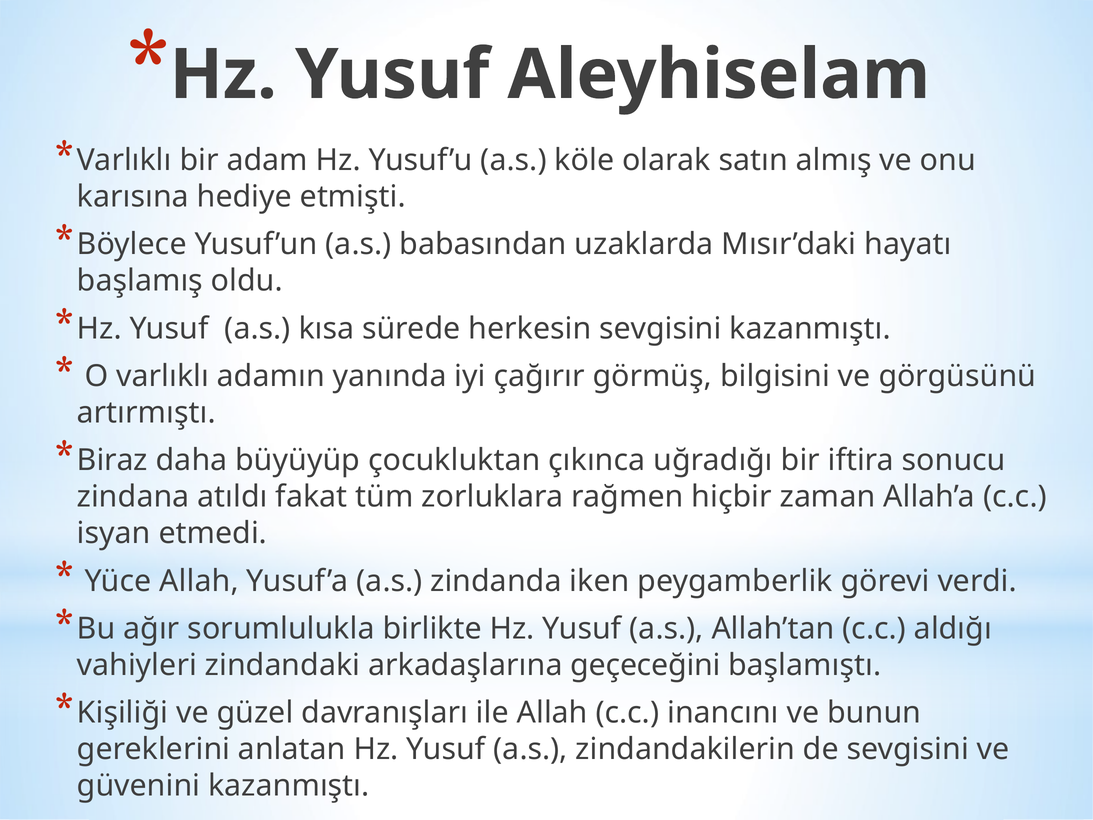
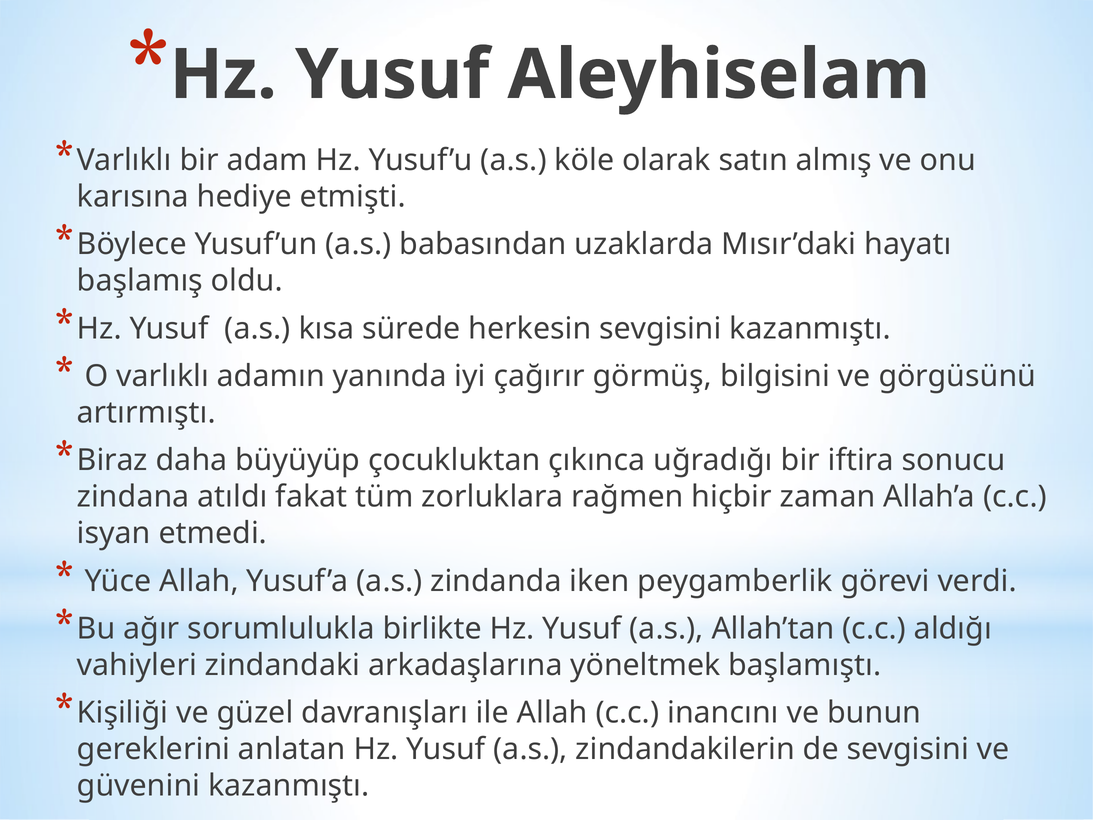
geçeceğini: geçeceğini -> yöneltmek
